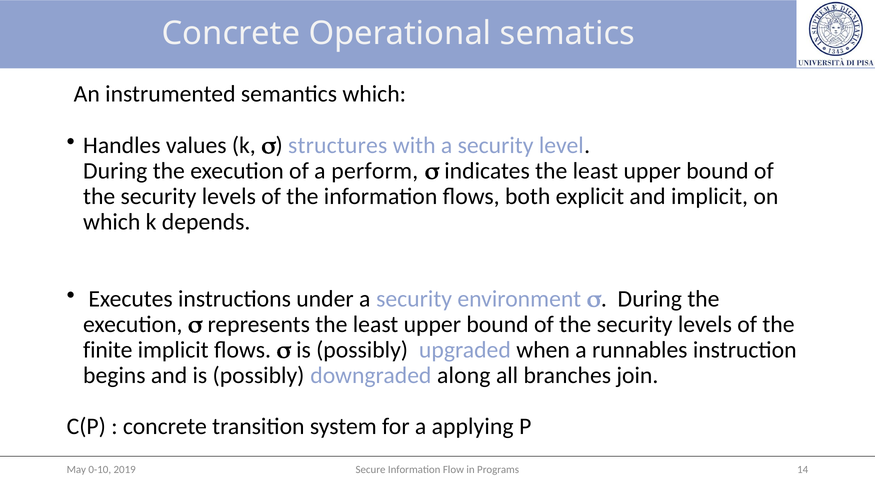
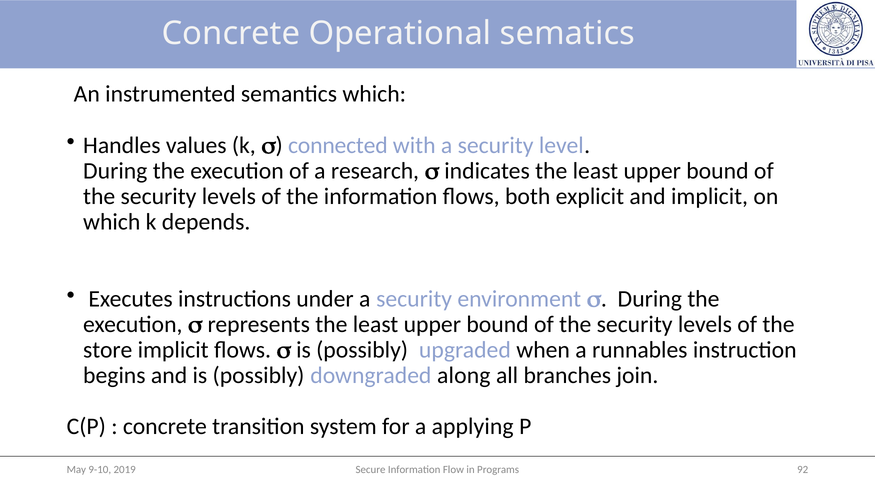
structures: structures -> connected
perform: perform -> research
finite: finite -> store
14: 14 -> 92
0-10: 0-10 -> 9-10
